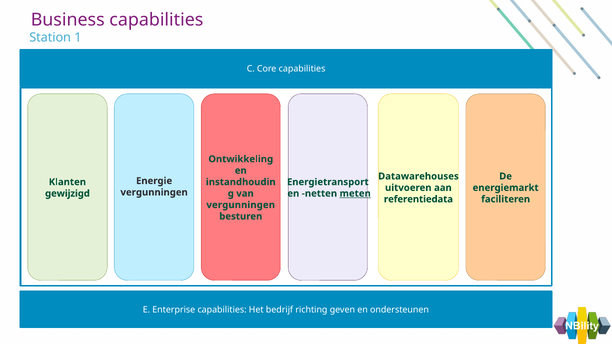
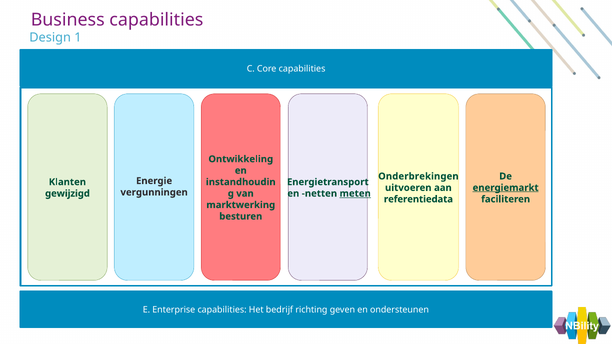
Station: Station -> Design
Datawarehouses: Datawarehouses -> Onderbrekingen
energiemarkt underline: none -> present
vergunningen at (241, 205): vergunningen -> marktwerking
